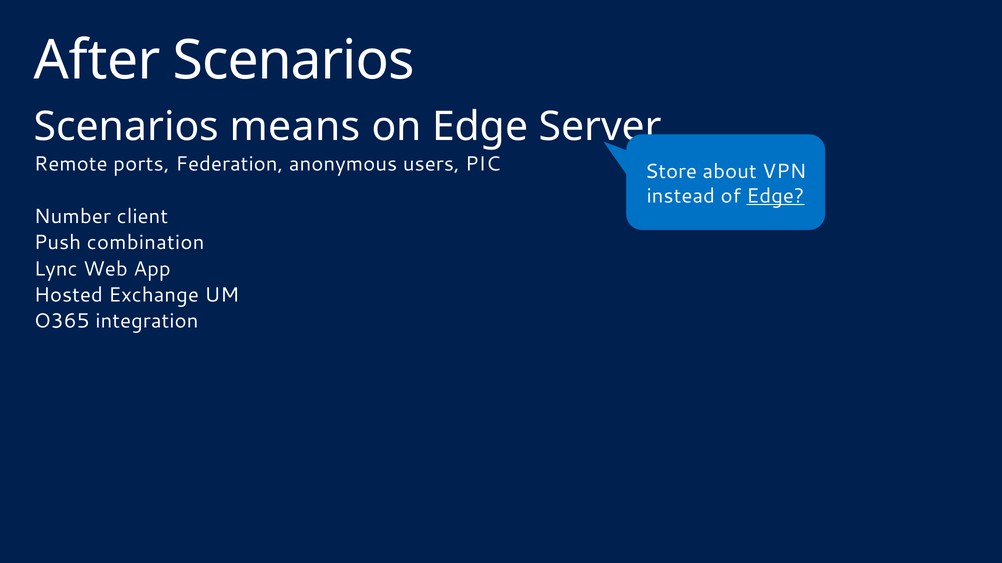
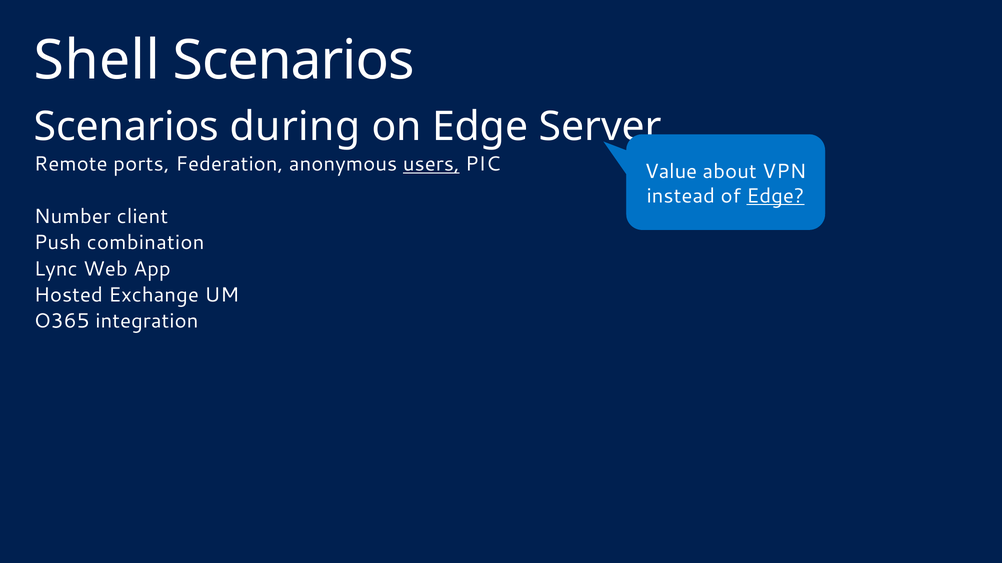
After: After -> Shell
means: means -> during
users underline: none -> present
Store: Store -> Value
